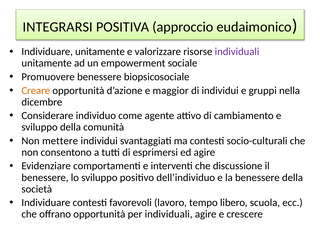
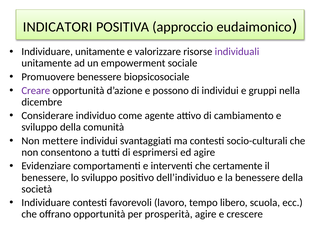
INTEGRARSI: INTEGRARSI -> INDICATORI
Creare colour: orange -> purple
maggior: maggior -> possono
discussione: discussione -> certamente
per individuali: individuali -> prosperità
